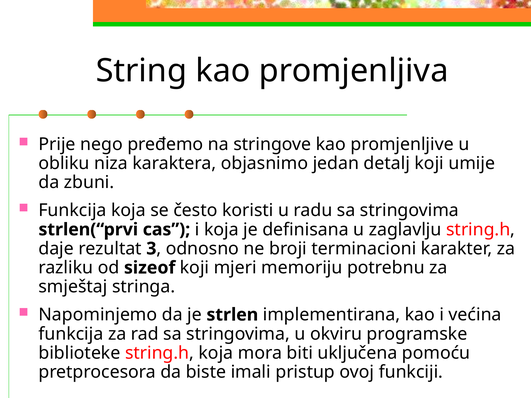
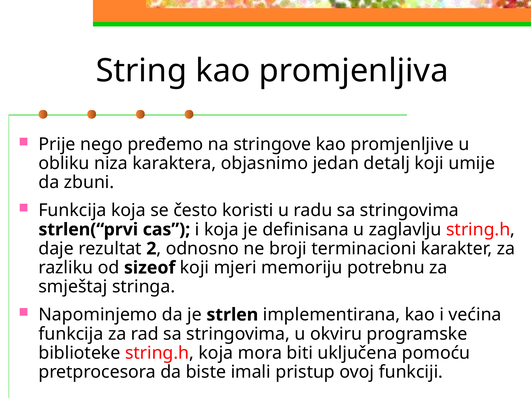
3: 3 -> 2
